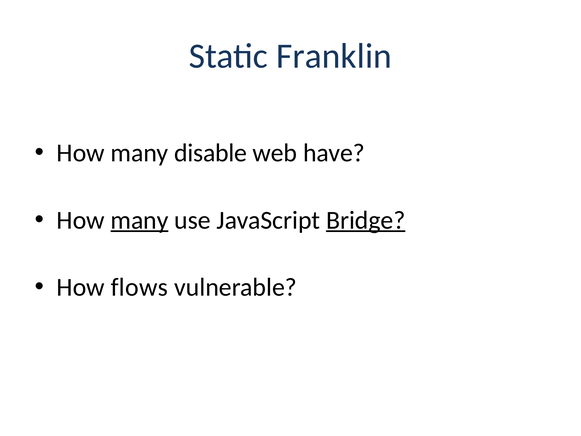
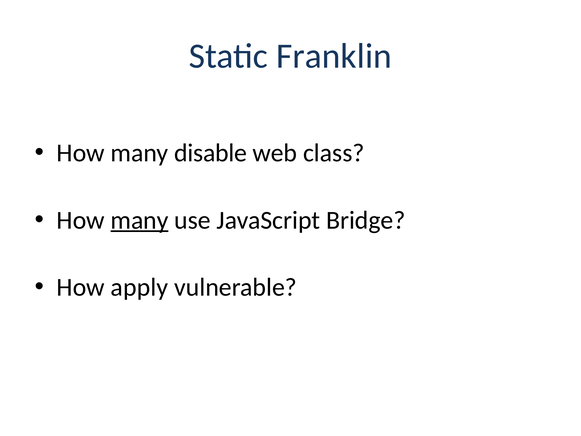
have: have -> class
Bridge underline: present -> none
flows: flows -> apply
